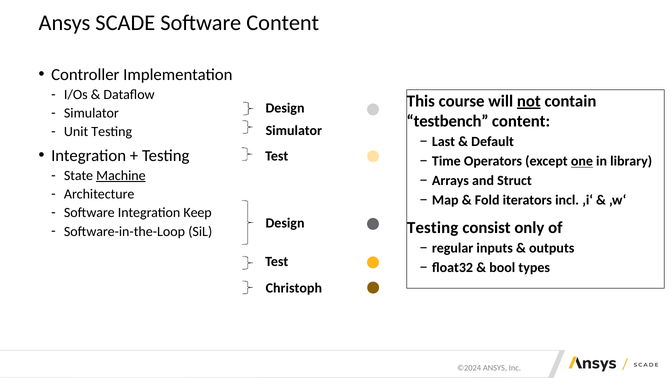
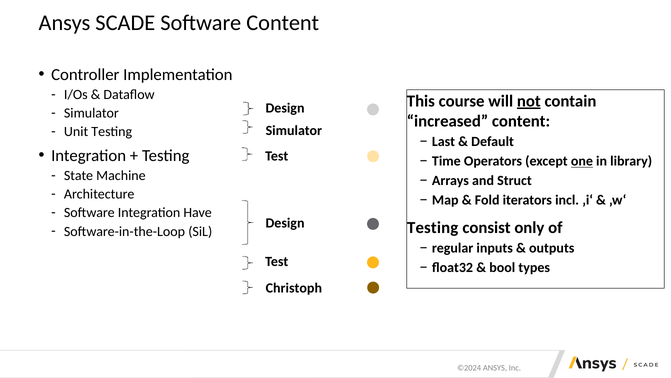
testbench: testbench -> increased
Machine underline: present -> none
Keep: Keep -> Have
